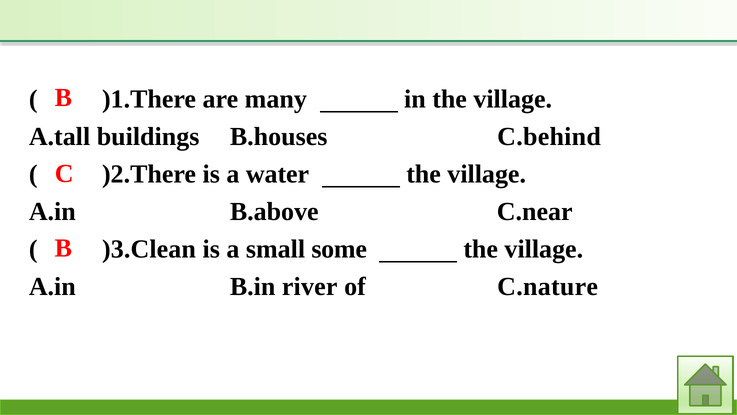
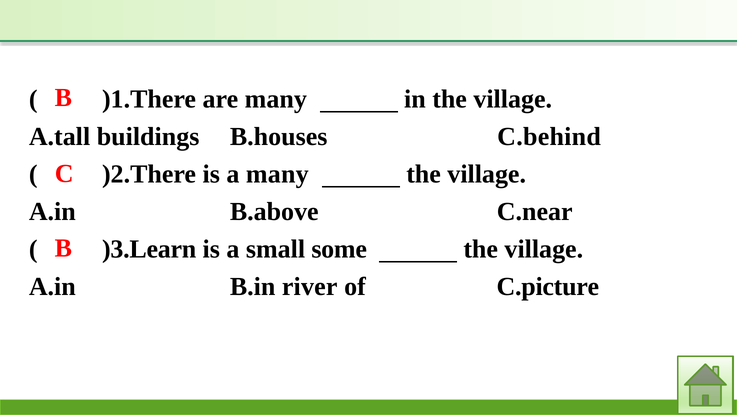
a water: water -> many
)3.Clean: )3.Clean -> )3.Learn
C.nature: C.nature -> C.picture
